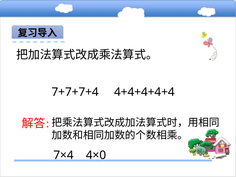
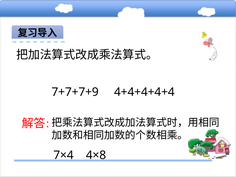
7+7+7+4: 7+7+7+4 -> 7+7+7+9
4×0: 4×0 -> 4×8
